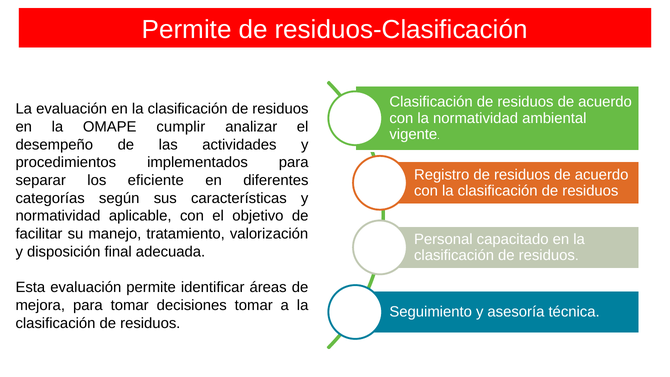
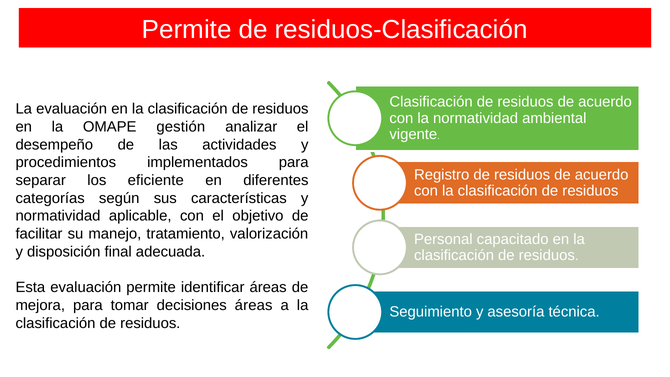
cumplir: cumplir -> gestión
decisiones tomar: tomar -> áreas
